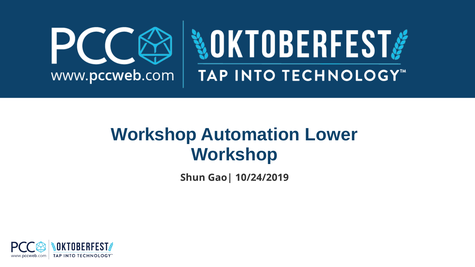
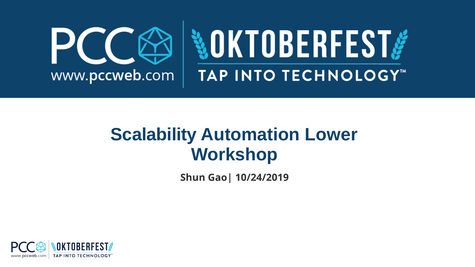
Workshop at (154, 135): Workshop -> Scalability
